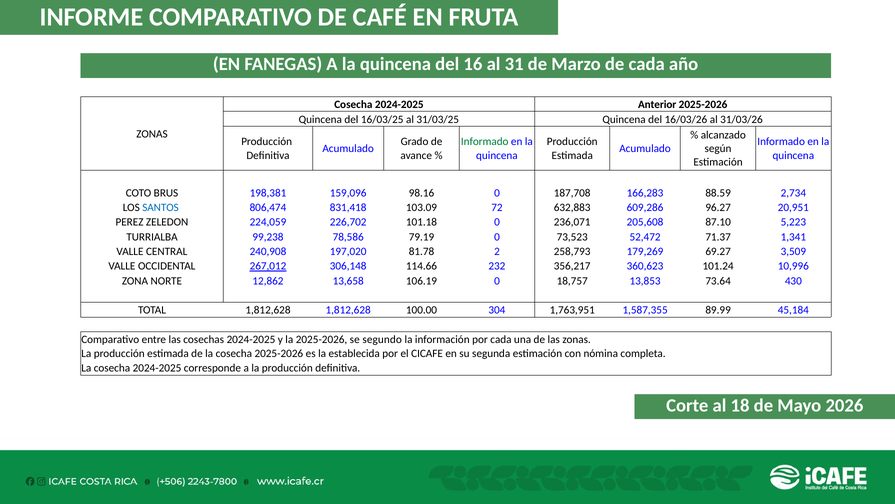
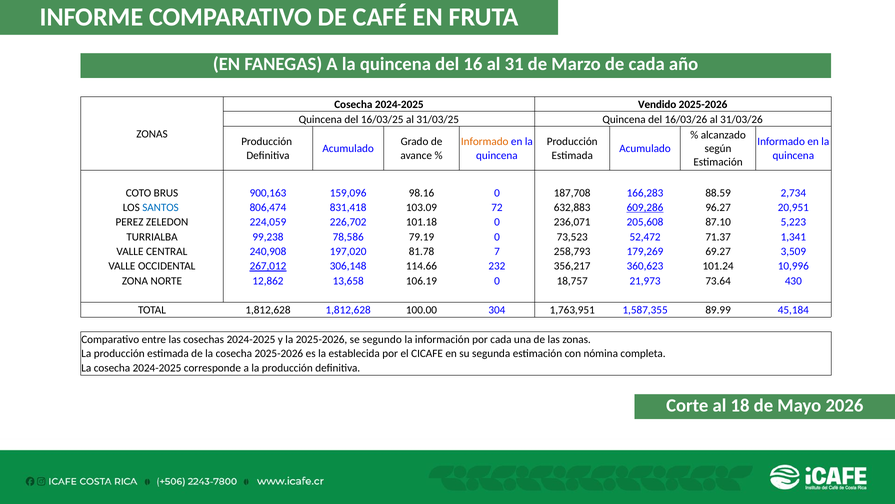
Anterior: Anterior -> Vendido
Informado at (485, 142) colour: green -> orange
198,381: 198,381 -> 900,163
609,286 underline: none -> present
2: 2 -> 7
13,853: 13,853 -> 21,973
